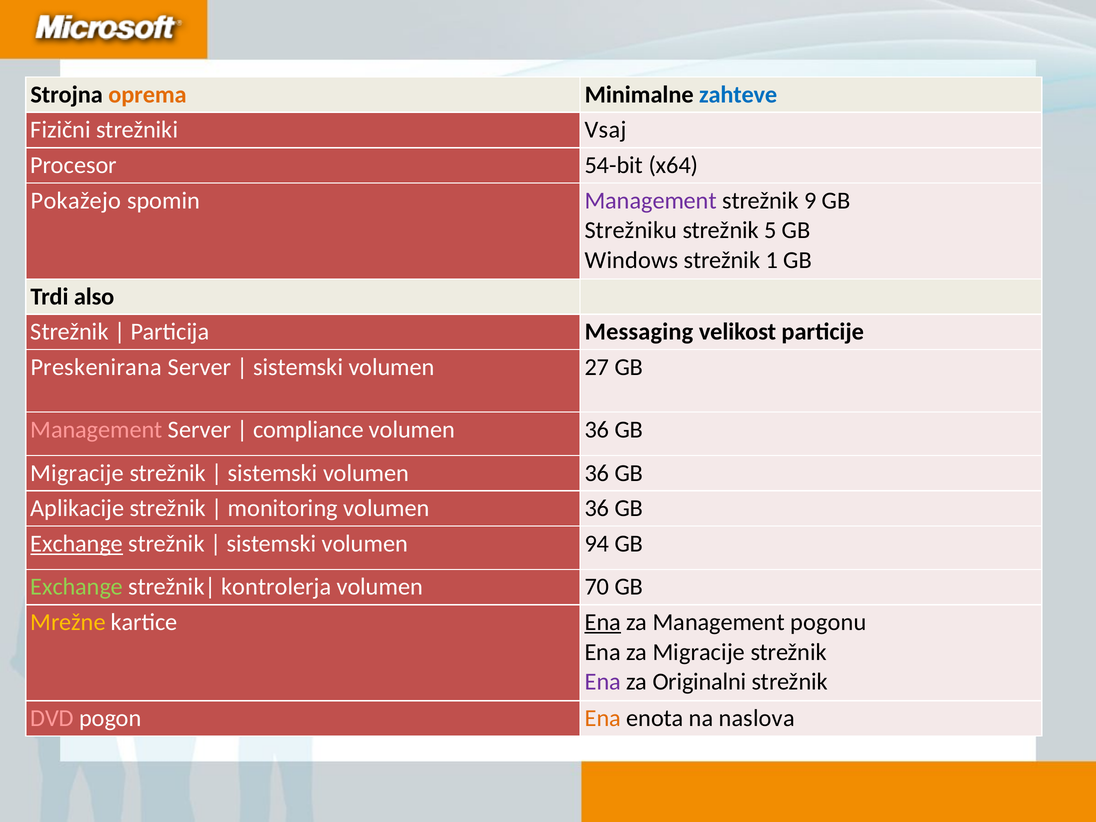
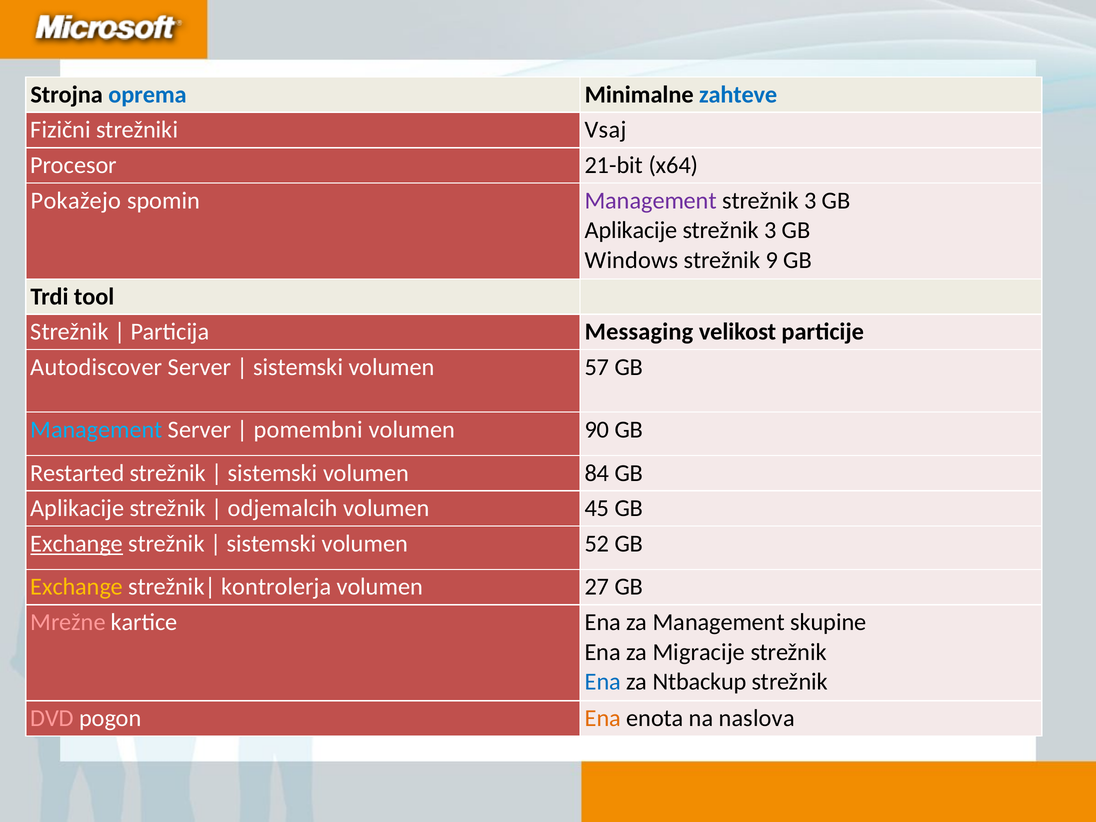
oprema colour: orange -> blue
54-bit: 54-bit -> 21-bit
9 at (810, 201): 9 -> 3
Strežniku at (631, 230): Strežniku -> Aplikacije
5 at (770, 230): 5 -> 3
1: 1 -> 9
also: also -> tool
Preskenirana: Preskenirana -> Autodiscover
27: 27 -> 57
Management at (96, 430) colour: pink -> light blue
compliance: compliance -> pomembni
36 at (597, 430): 36 -> 90
Migracije at (77, 473): Migracije -> Restarted
sistemski volumen 36: 36 -> 84
monitoring: monitoring -> odjemalcih
36 at (597, 508): 36 -> 45
94: 94 -> 52
Exchange at (77, 587) colour: light green -> yellow
70: 70 -> 27
Mrežne colour: yellow -> pink
Ena at (603, 622) underline: present -> none
pogonu: pogonu -> skupine
Ena at (603, 682) colour: purple -> blue
Originalni: Originalni -> Ntbackup
